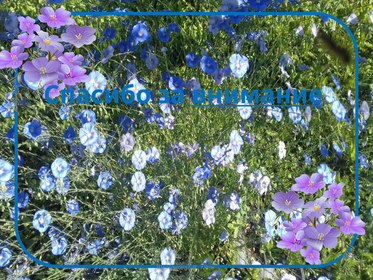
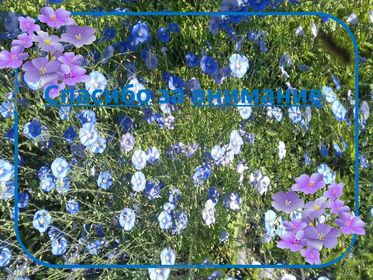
Спасибо underline: none -> present
